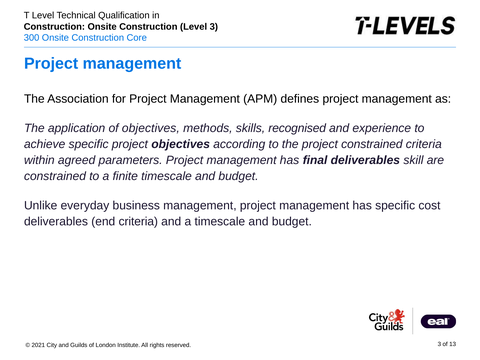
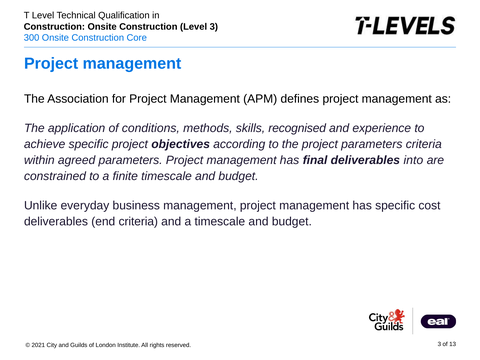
of objectives: objectives -> conditions
project constrained: constrained -> parameters
skill: skill -> into
